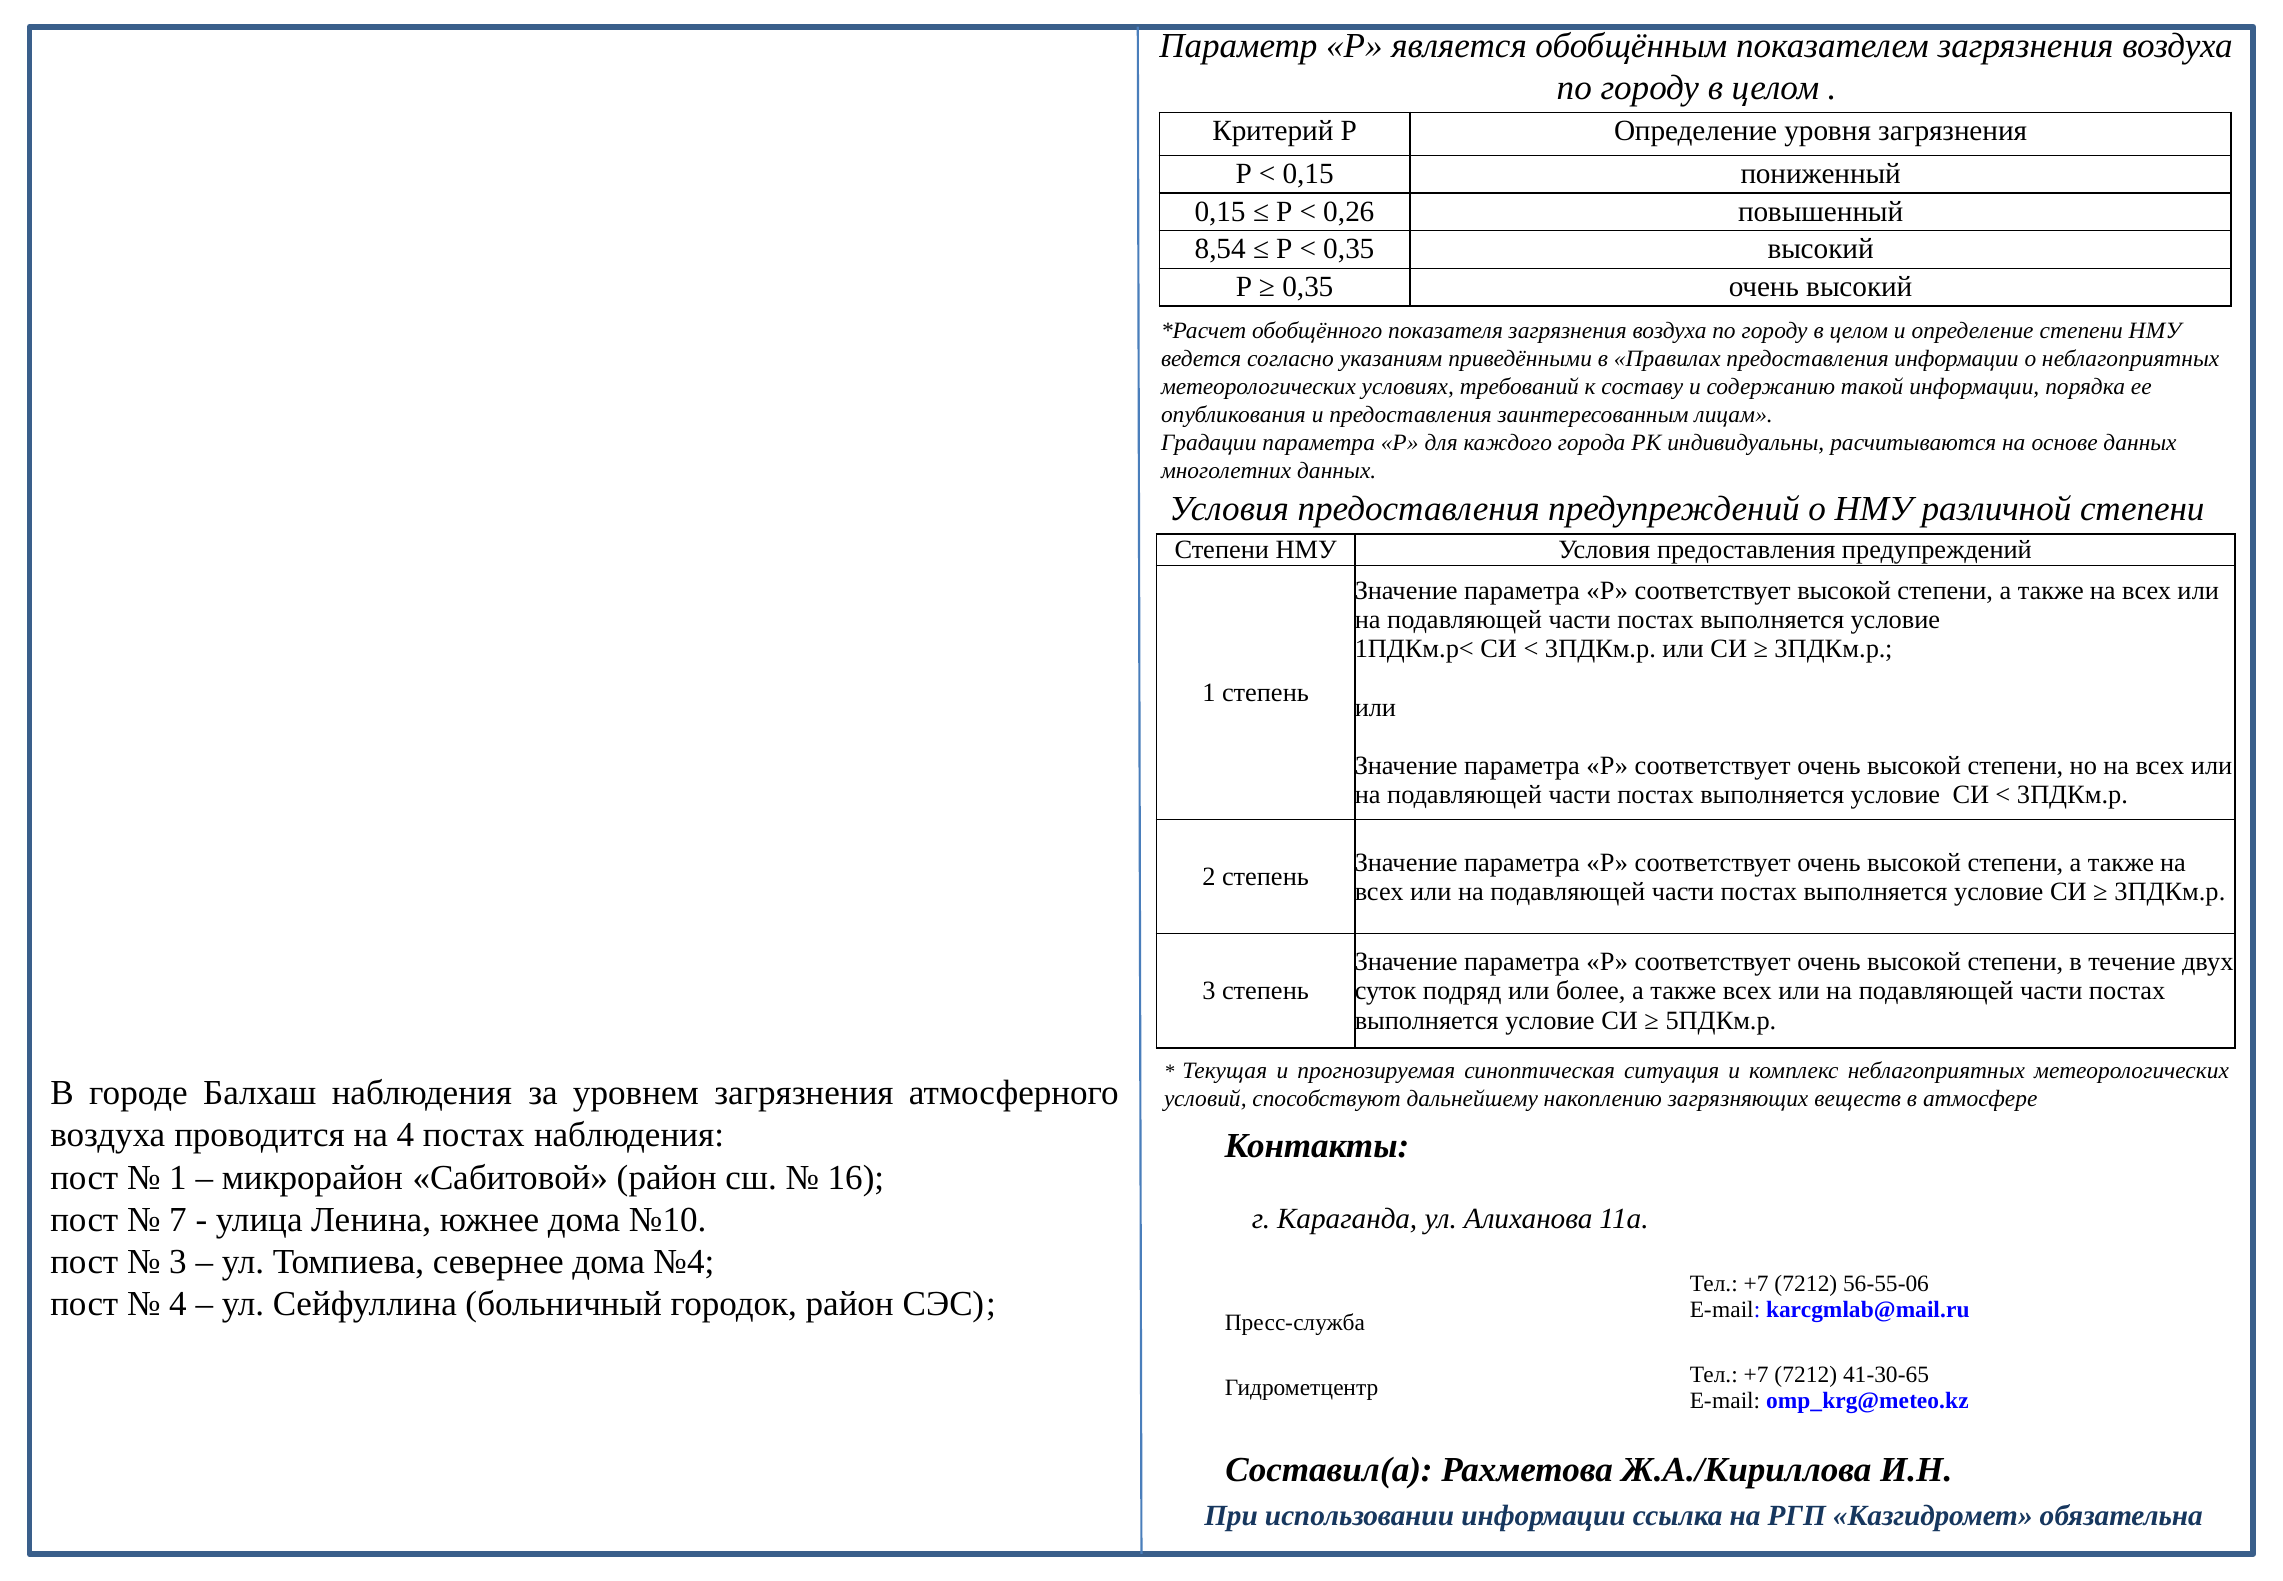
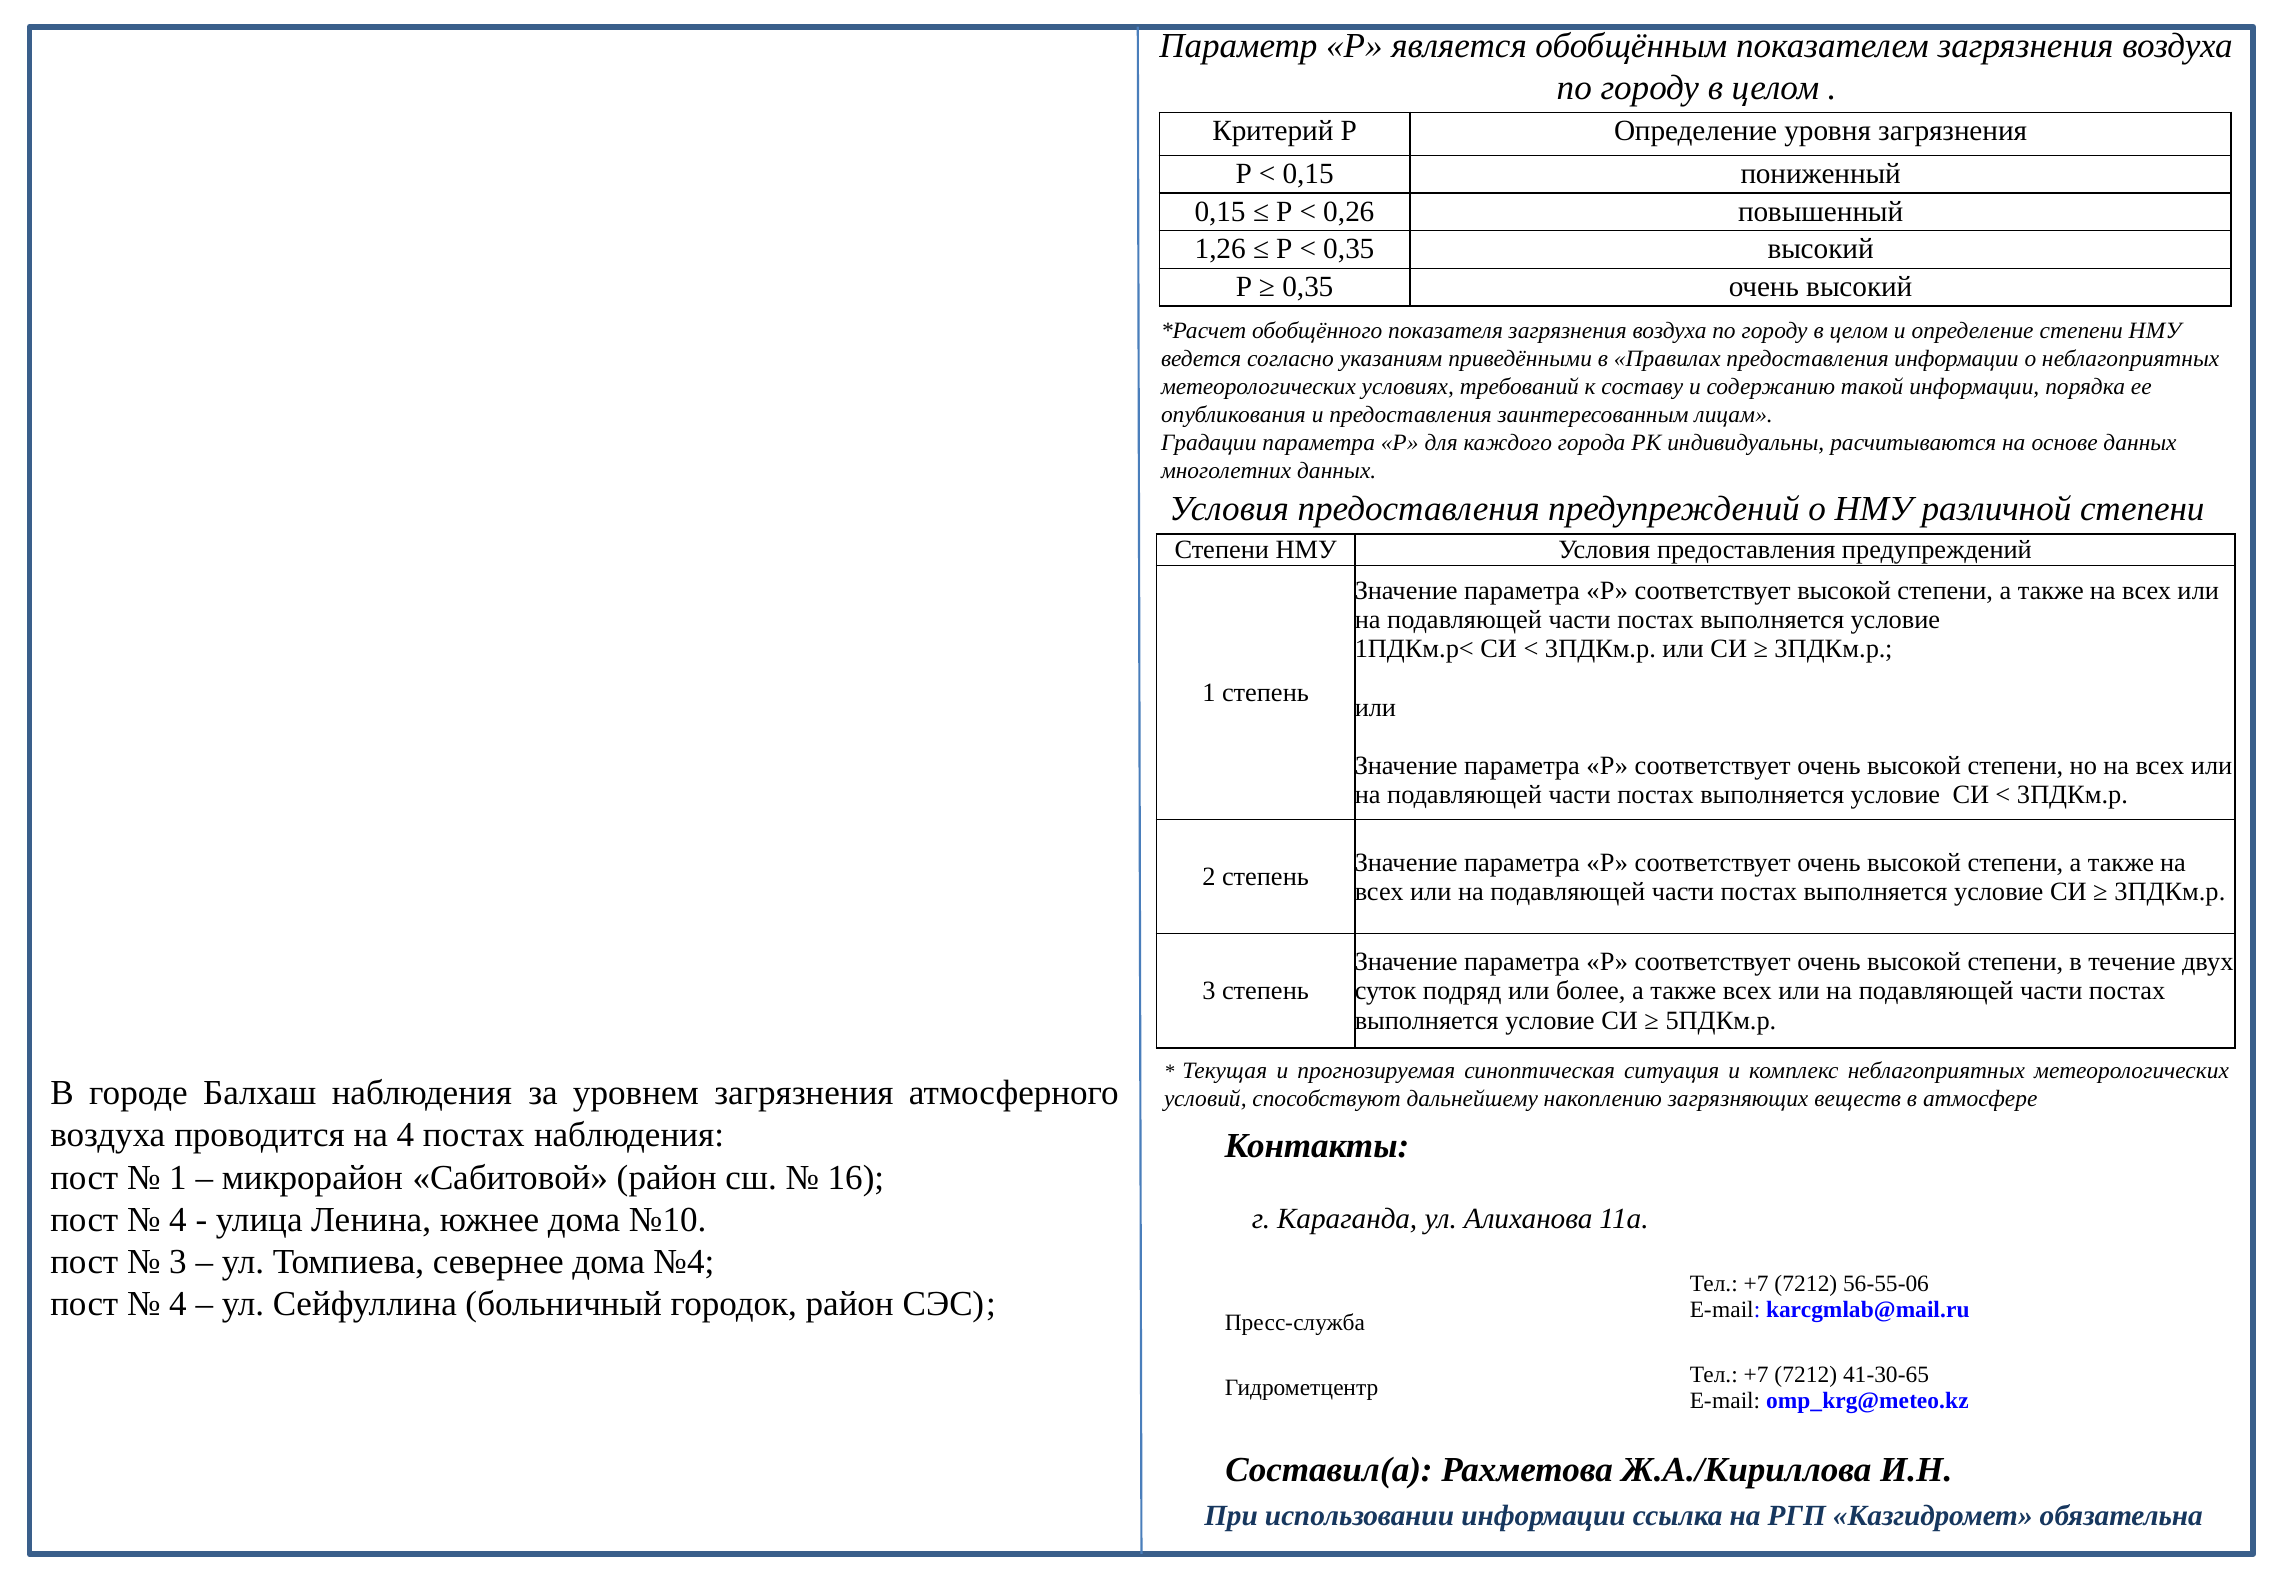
8,54: 8,54 -> 1,26
7 at (178, 1219): 7 -> 4
